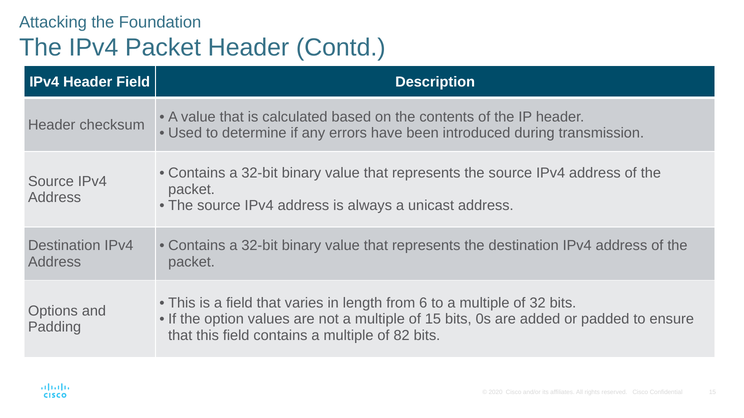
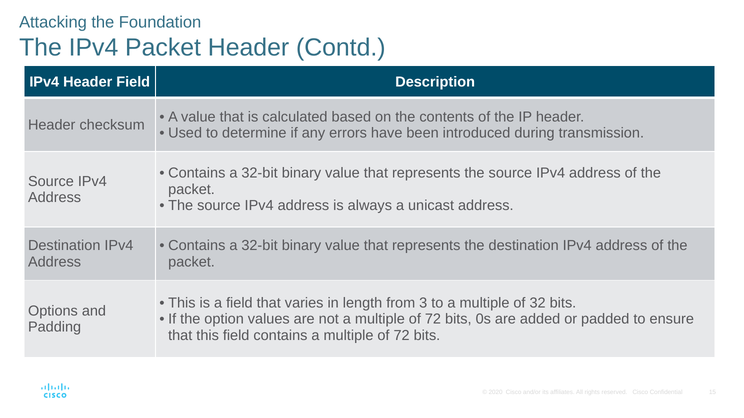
6: 6 -> 3
15 at (433, 319): 15 -> 72
82 at (402, 336): 82 -> 72
